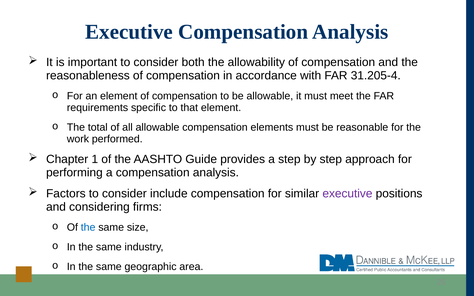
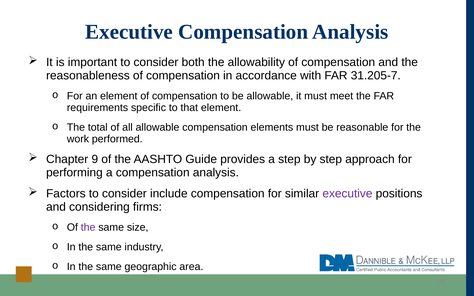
31.205-4: 31.205-4 -> 31.205-7
1: 1 -> 9
the at (88, 227) colour: blue -> purple
